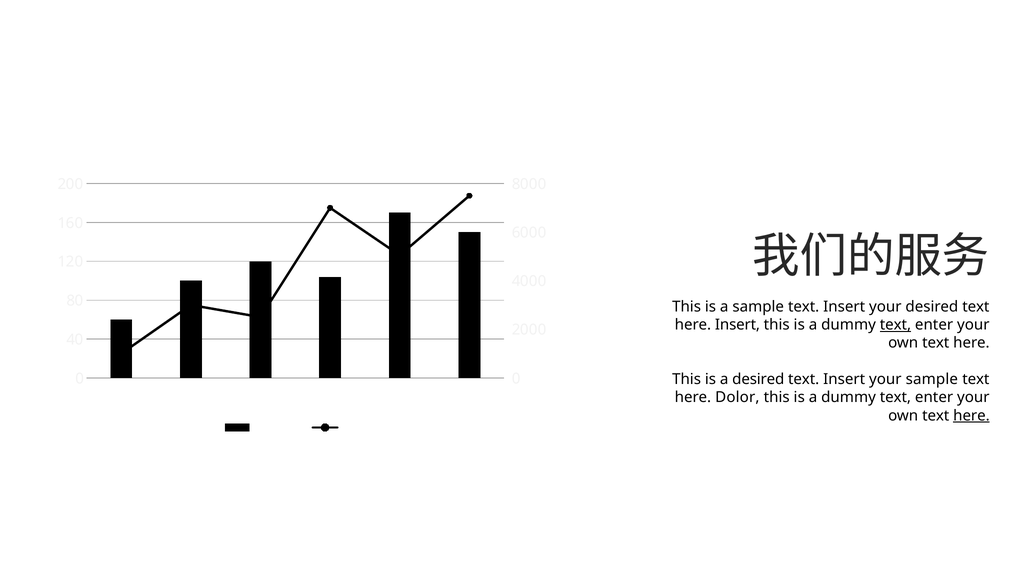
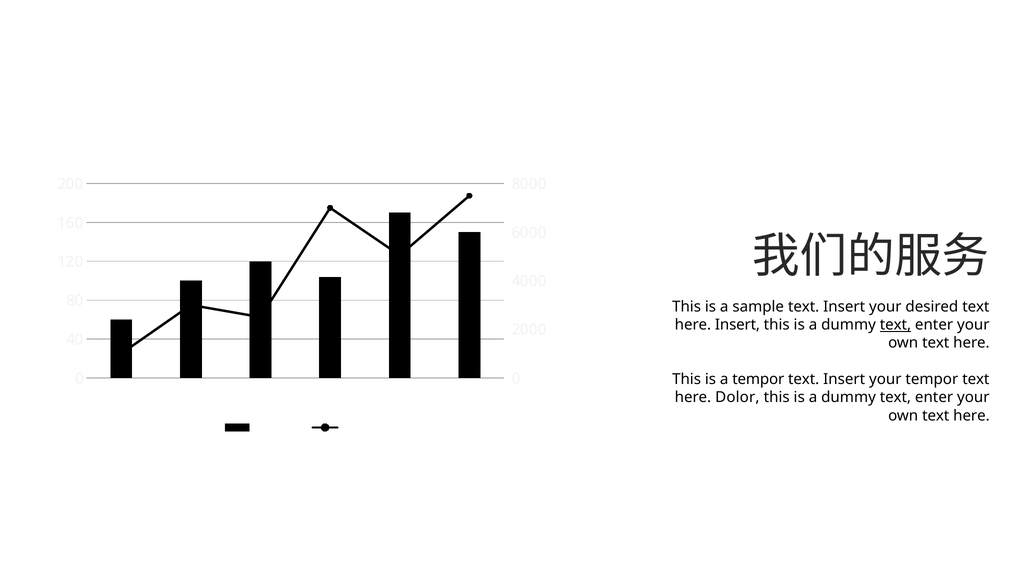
a desired: desired -> tempor
your sample: sample -> tempor
here at (971, 415) underline: present -> none
